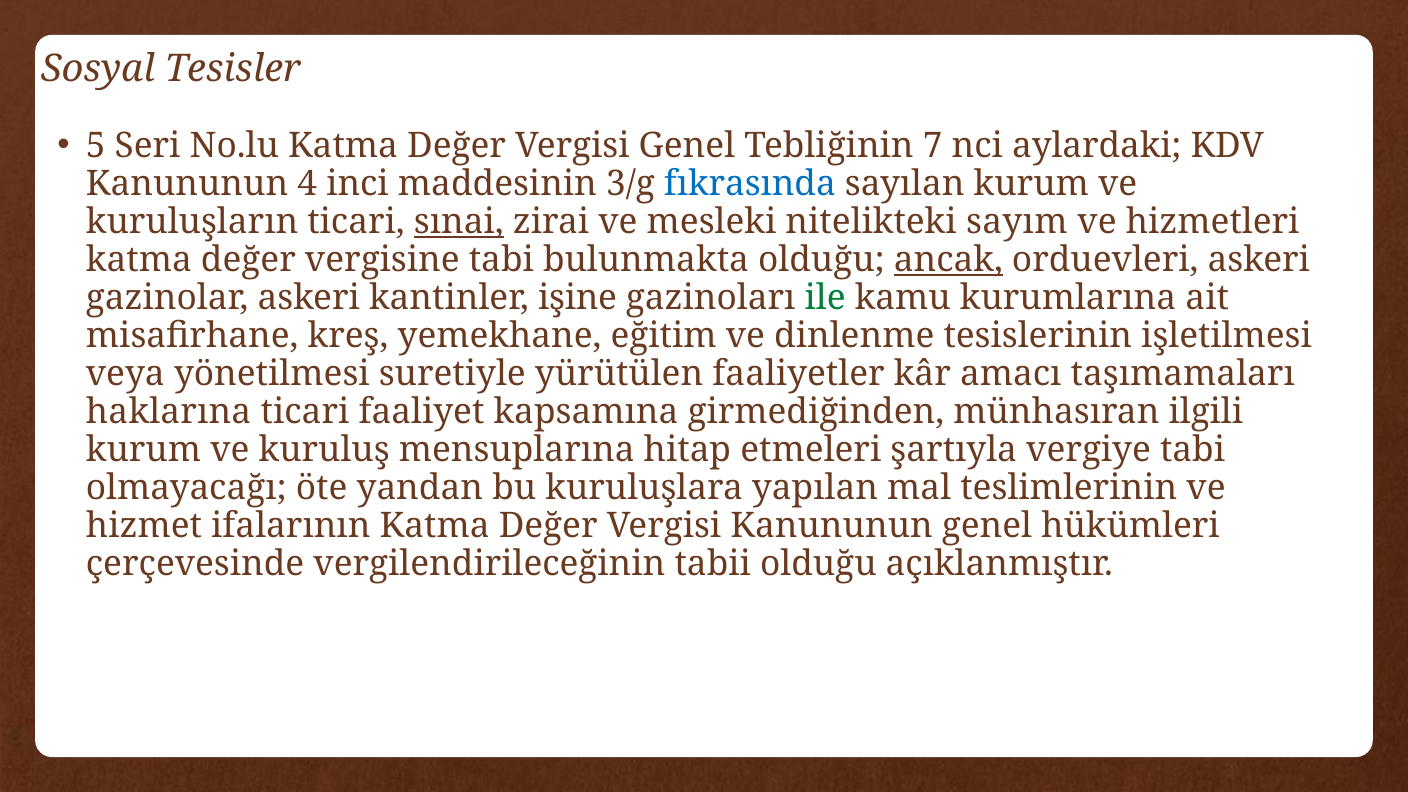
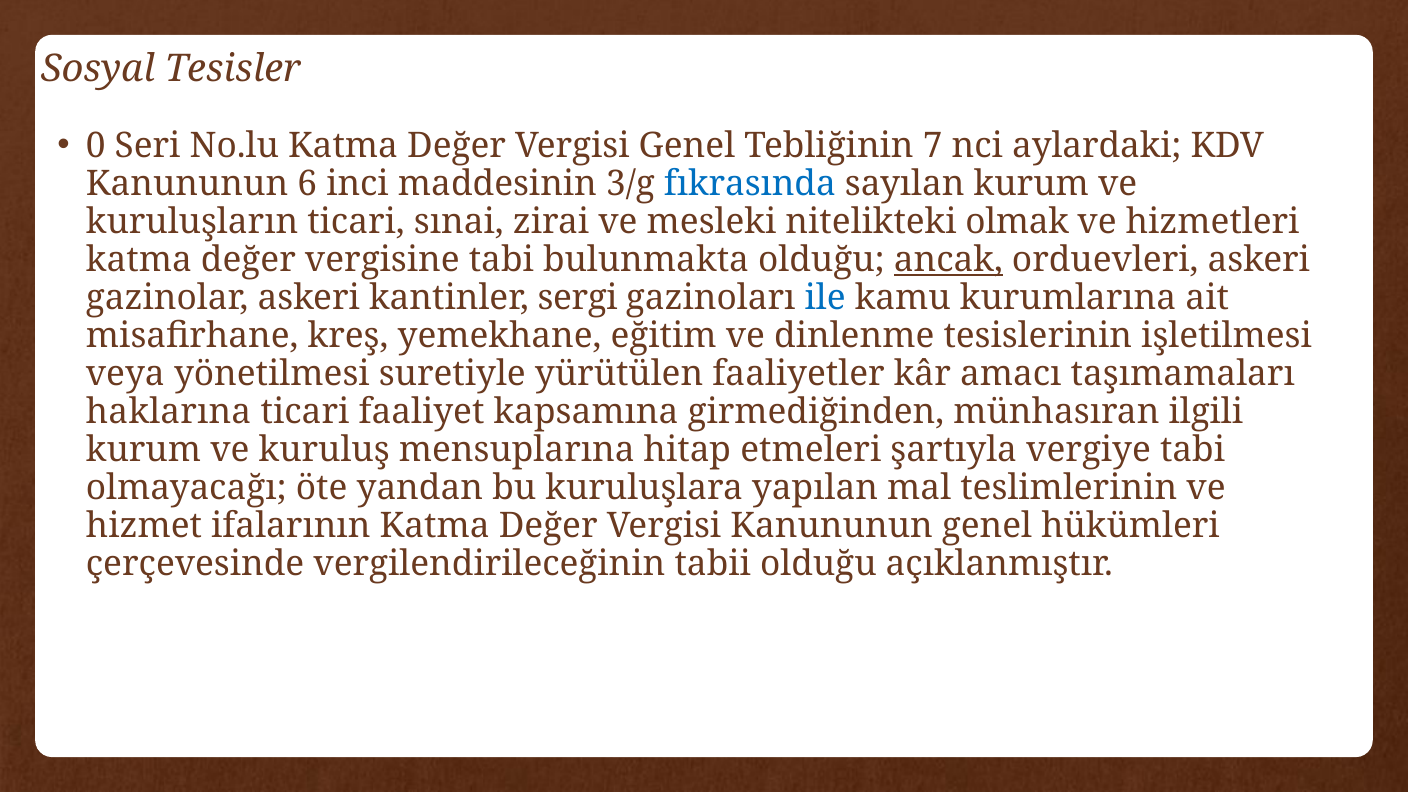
5: 5 -> 0
4: 4 -> 6
sınai underline: present -> none
sayım: sayım -> olmak
işine: işine -> sergi
ile colour: green -> blue
